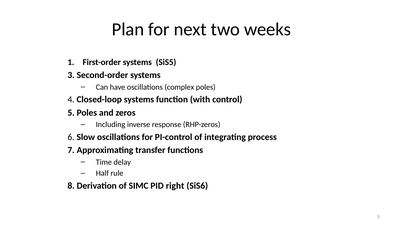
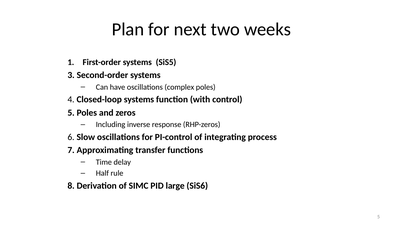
right: right -> large
